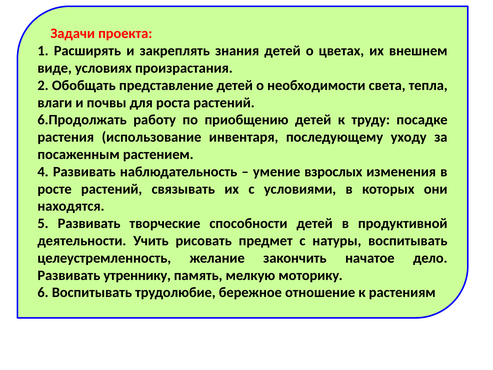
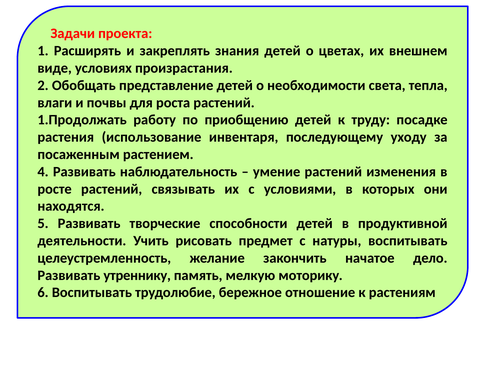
6.Продолжать: 6.Продолжать -> 1.Продолжать
умение взрослых: взрослых -> растений
